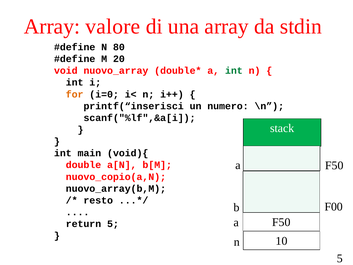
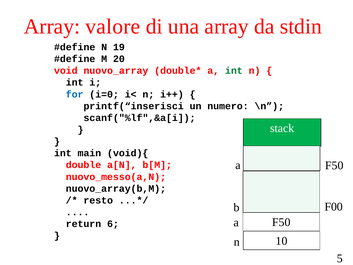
80: 80 -> 19
for colour: orange -> blue
nuovo_copio(a,N: nuovo_copio(a,N -> nuovo_messo(a,N
return 5: 5 -> 6
